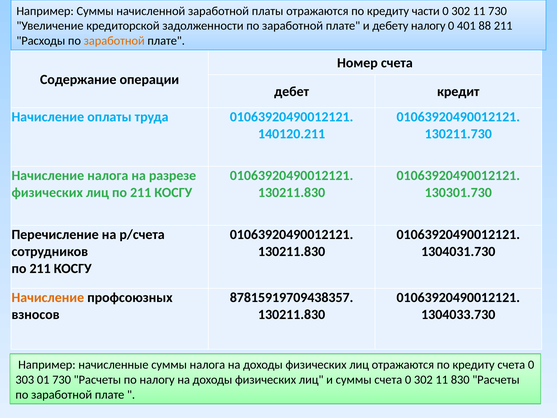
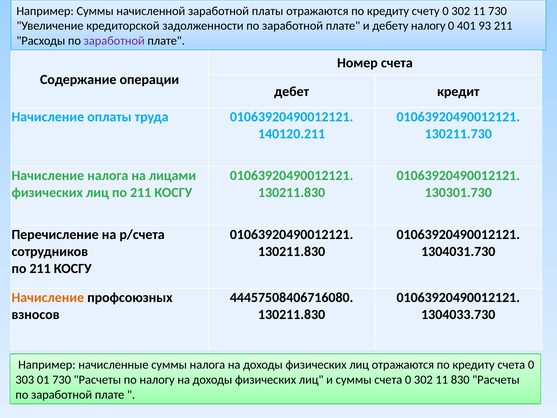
части: части -> счету
88: 88 -> 93
заработной at (114, 41) colour: orange -> purple
разрезе: разрезе -> лицами
87815919709438357: 87815919709438357 -> 44457508406716080
